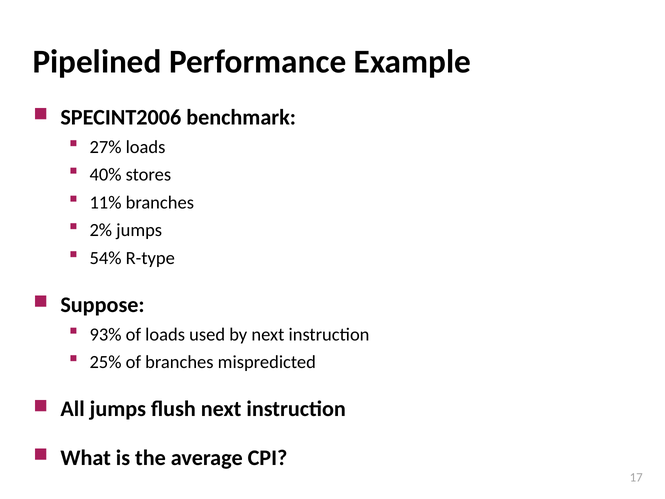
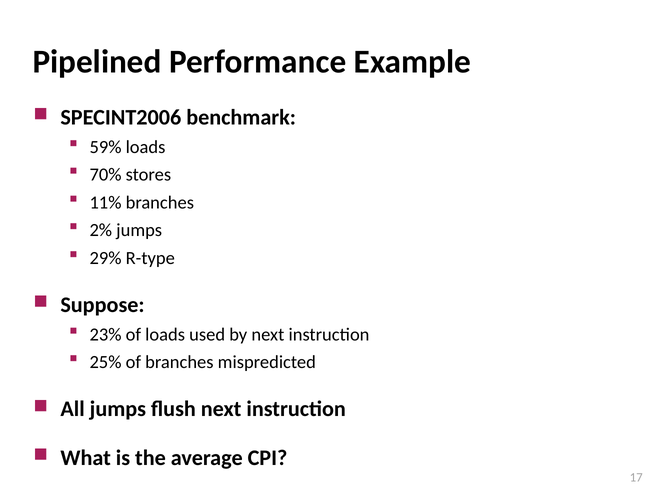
27%: 27% -> 59%
40%: 40% -> 70%
54%: 54% -> 29%
93%: 93% -> 23%
